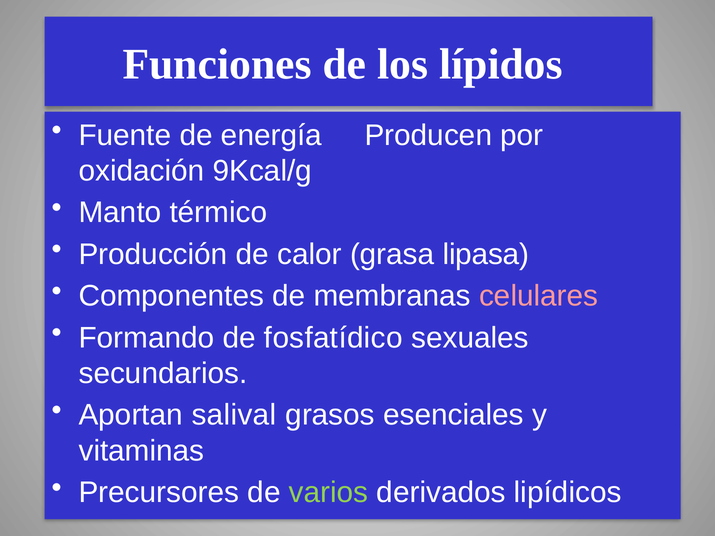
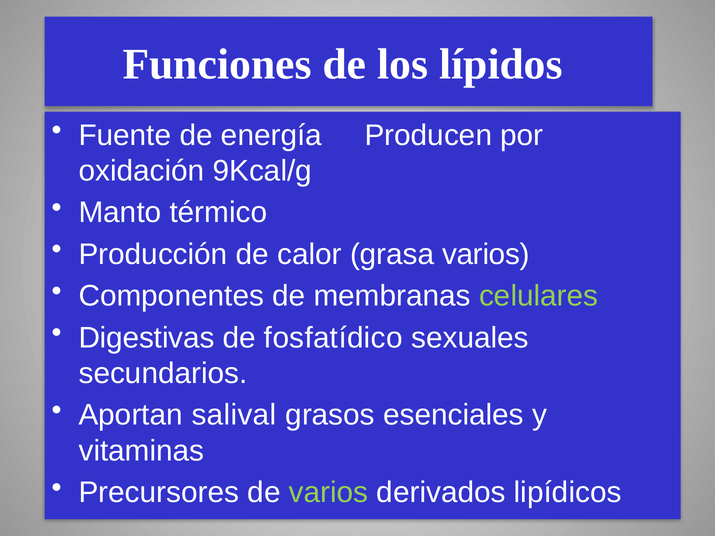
grasa lipasa: lipasa -> varios
celulares colour: pink -> light green
Formando: Formando -> Digestivas
